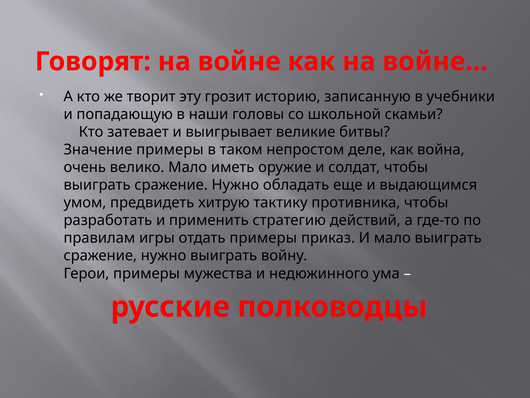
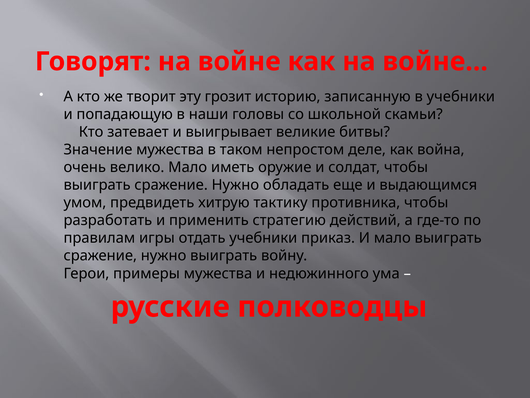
Значение примеры: примеры -> мужества
отдать примеры: примеры -> учебники
